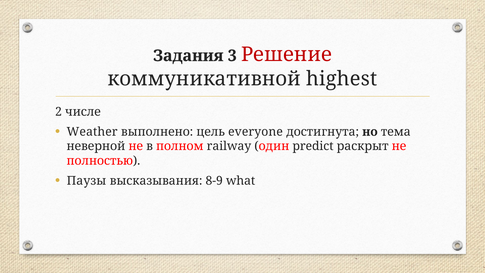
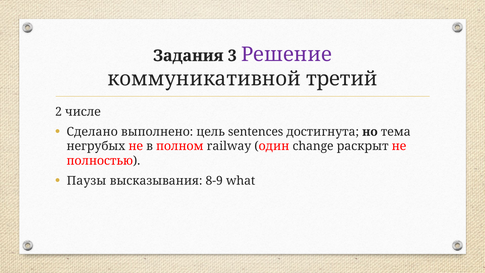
Решение colour: red -> purple
highest: highest -> третий
Weather: Weather -> Сделано
everyone: everyone -> sentences
неверной: неверной -> негрубых
predict: predict -> change
